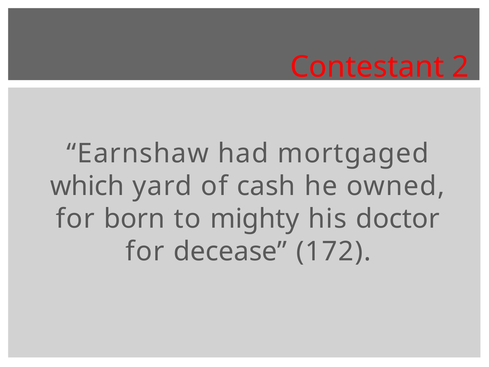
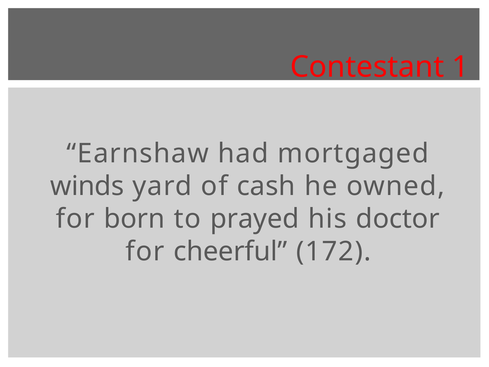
2: 2 -> 1
which: which -> winds
mighty: mighty -> prayed
decease: decease -> cheerful
